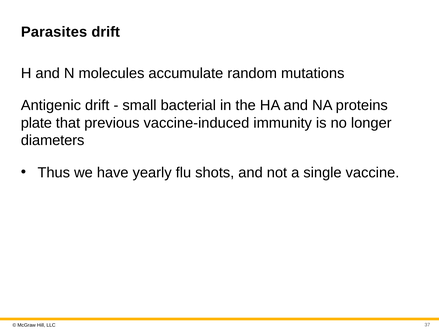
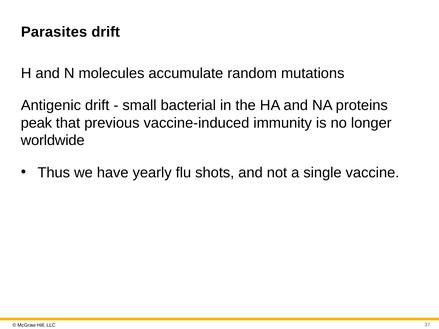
plate: plate -> peak
diameters: diameters -> worldwide
